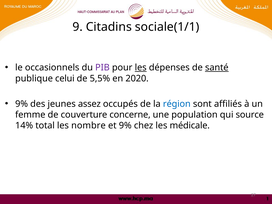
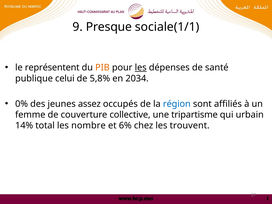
Citadins: Citadins -> Presque
occasionnels: occasionnels -> représentent
PIB colour: purple -> orange
santé underline: present -> none
5,5%: 5,5% -> 5,8%
2020: 2020 -> 2034
9% at (22, 104): 9% -> 0%
concerne: concerne -> collective
population: population -> tripartisme
source: source -> urbain
et 9%: 9% -> 6%
médicale: médicale -> trouvent
